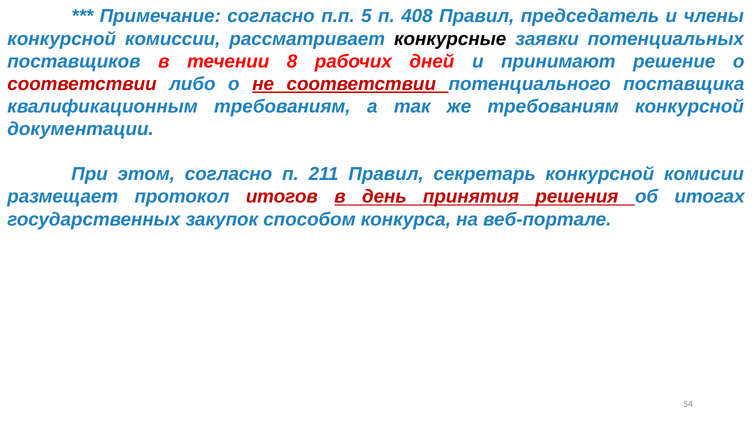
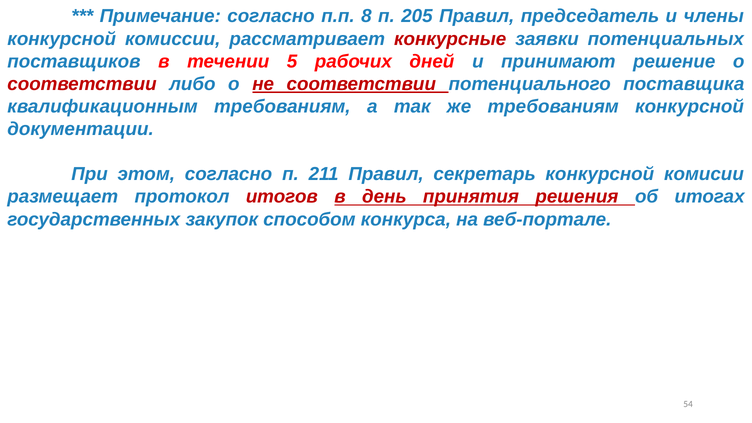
5: 5 -> 8
408: 408 -> 205
конкурсные colour: black -> red
8: 8 -> 5
